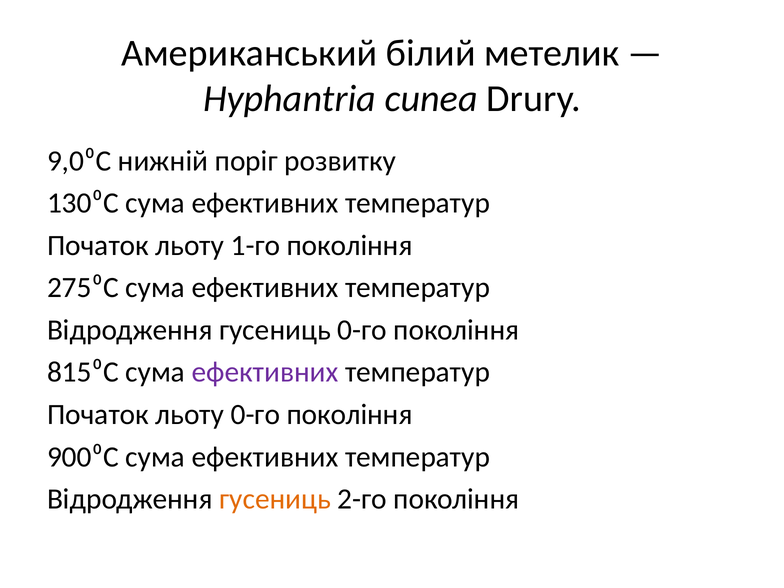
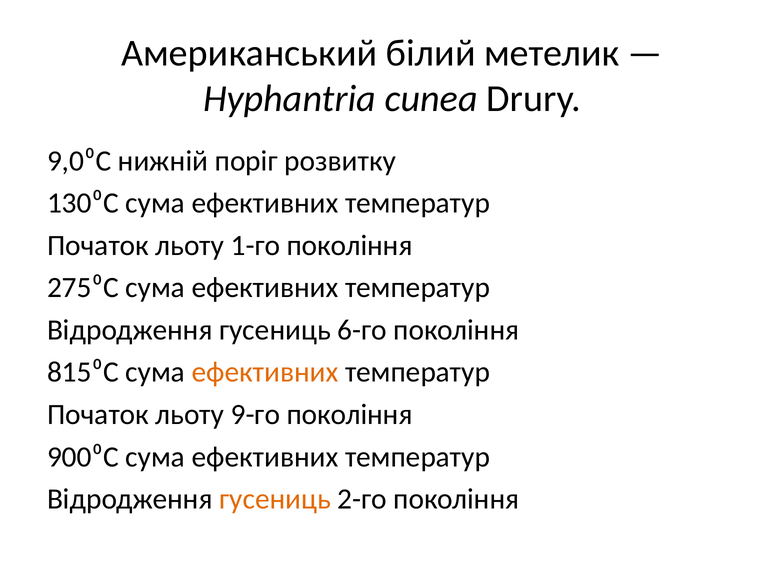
гусениць 0-го: 0-го -> 6-го
ефективних at (265, 372) colour: purple -> orange
льоту 0-го: 0-го -> 9-го
